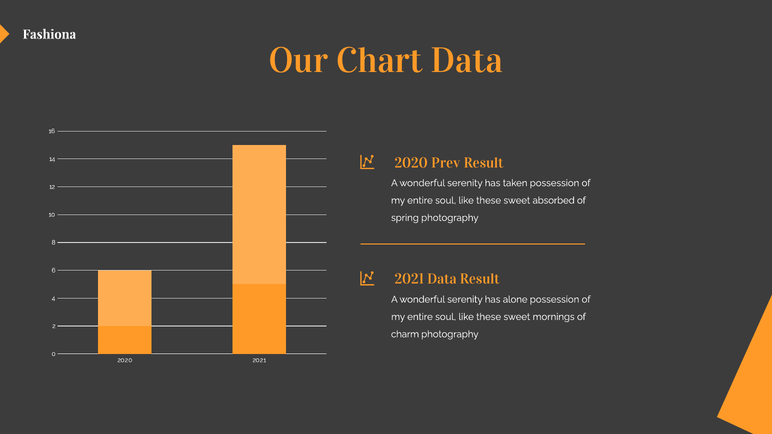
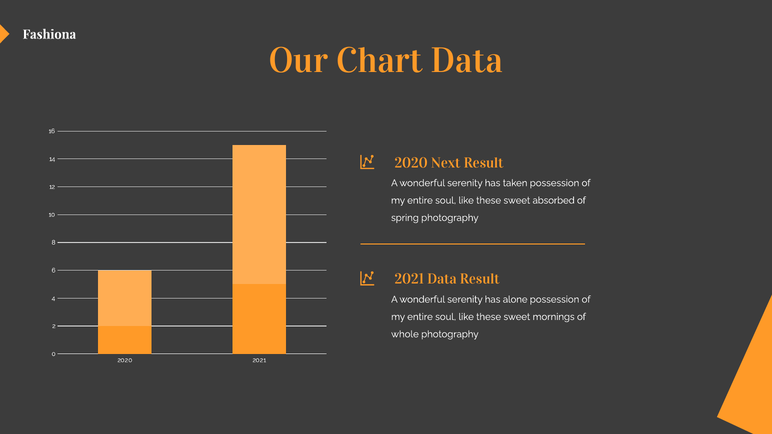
Prev: Prev -> Next
charm: charm -> whole
